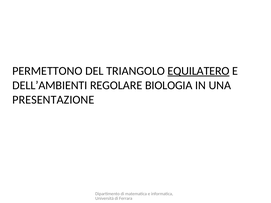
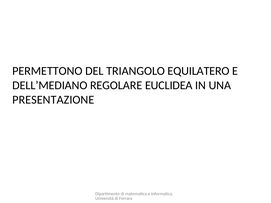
EQUILATERO underline: present -> none
DELL’AMBIENTI: DELL’AMBIENTI -> DELL’MEDIANO
BIOLOGIA: BIOLOGIA -> EUCLIDEA
